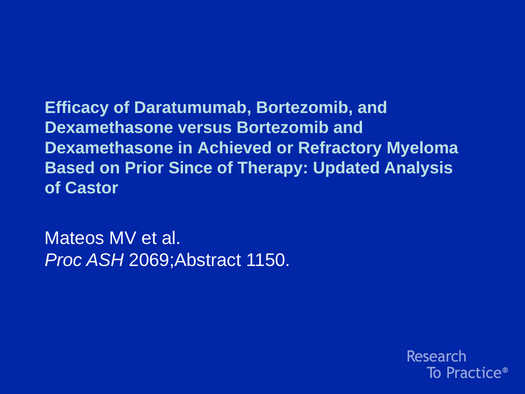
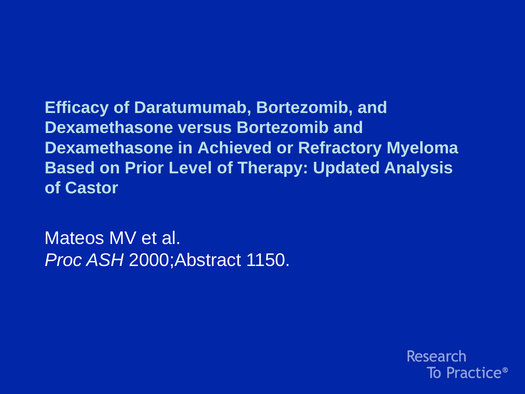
Since: Since -> Level
2069;Abstract: 2069;Abstract -> 2000;Abstract
